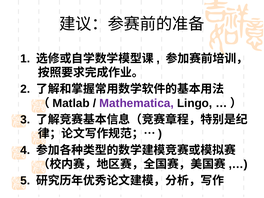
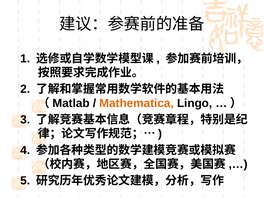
Mathematica colour: purple -> orange
